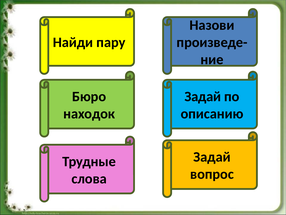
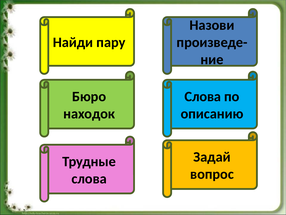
Задай at (203, 96): Задай -> Слова
